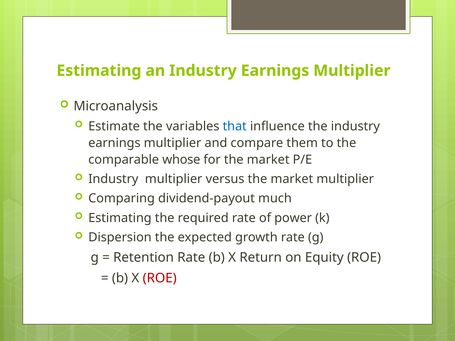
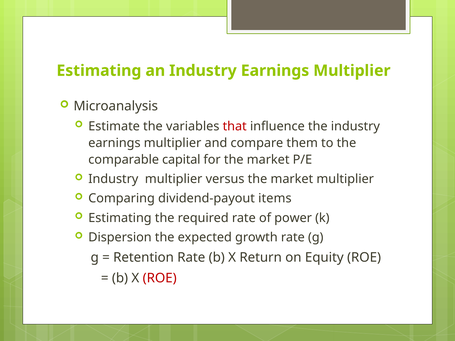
that colour: blue -> red
whose: whose -> capital
much: much -> items
